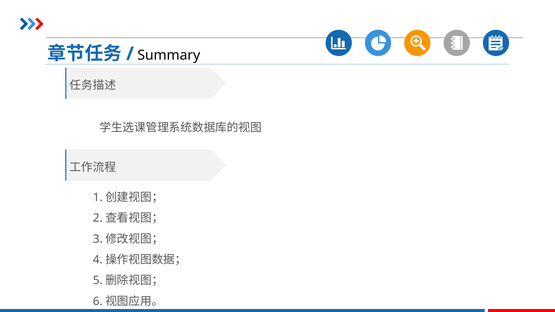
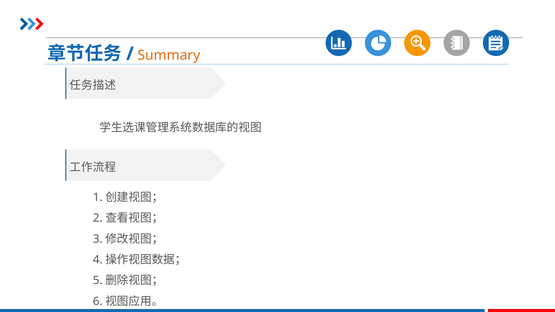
Summary colour: black -> orange
